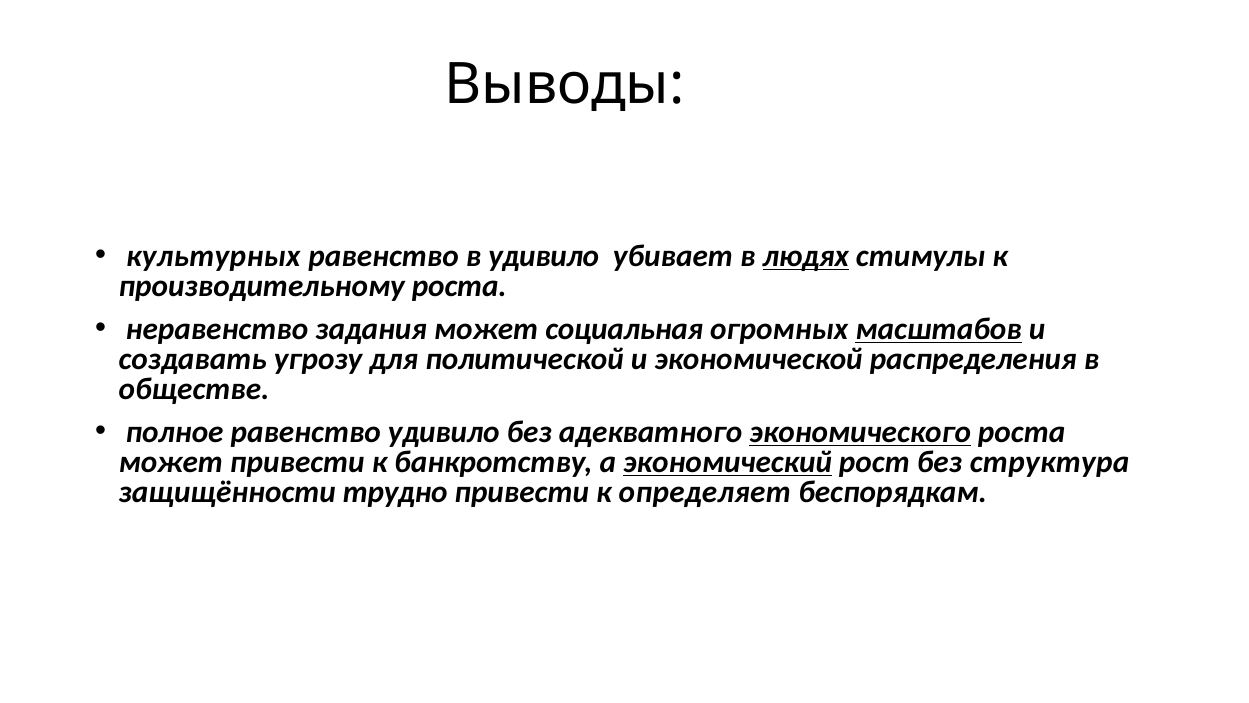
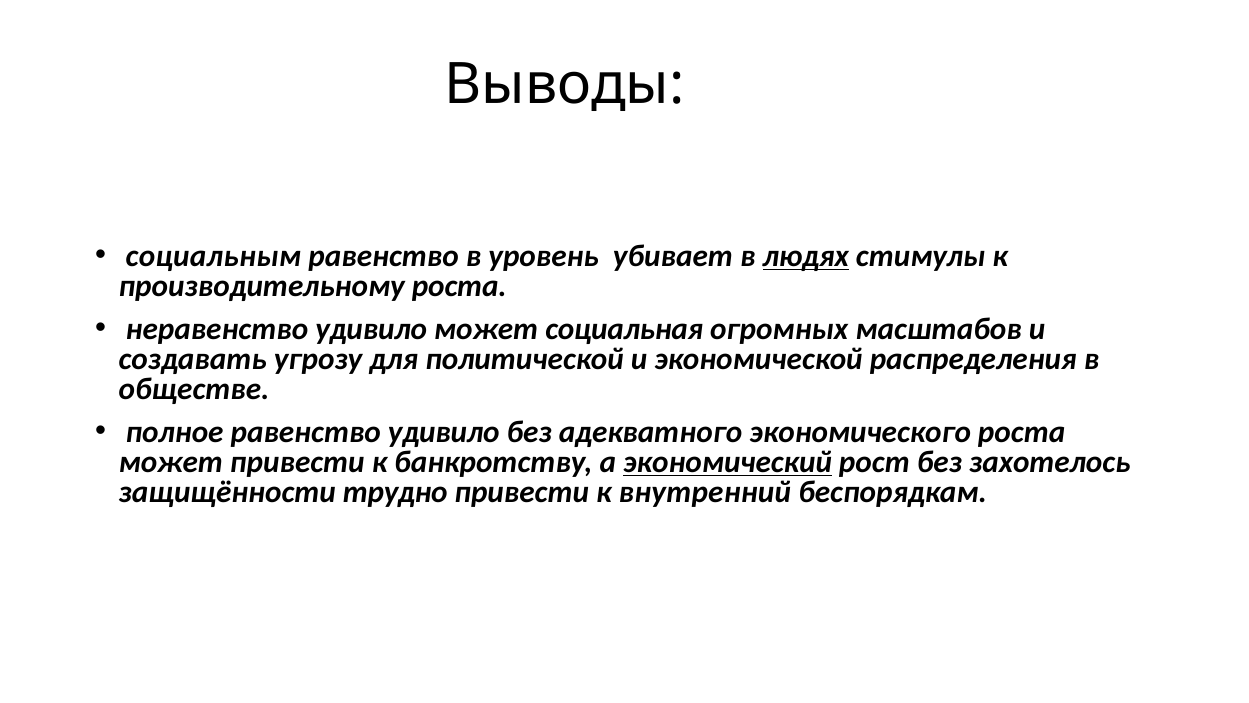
культурных: культурных -> социальным
в удивило: удивило -> уровень
неравенство задания: задания -> удивило
масштабов underline: present -> none
экономического underline: present -> none
структура: структура -> захотелось
определяет: определяет -> внутренний
